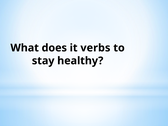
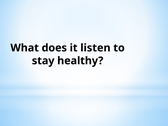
verbs: verbs -> listen
